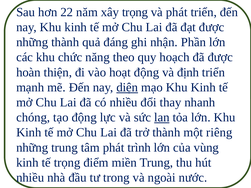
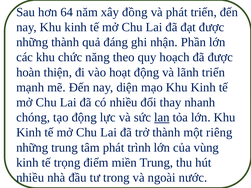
22: 22 -> 64
xây trọng: trọng -> đồng
định: định -> lãnh
diện underline: present -> none
